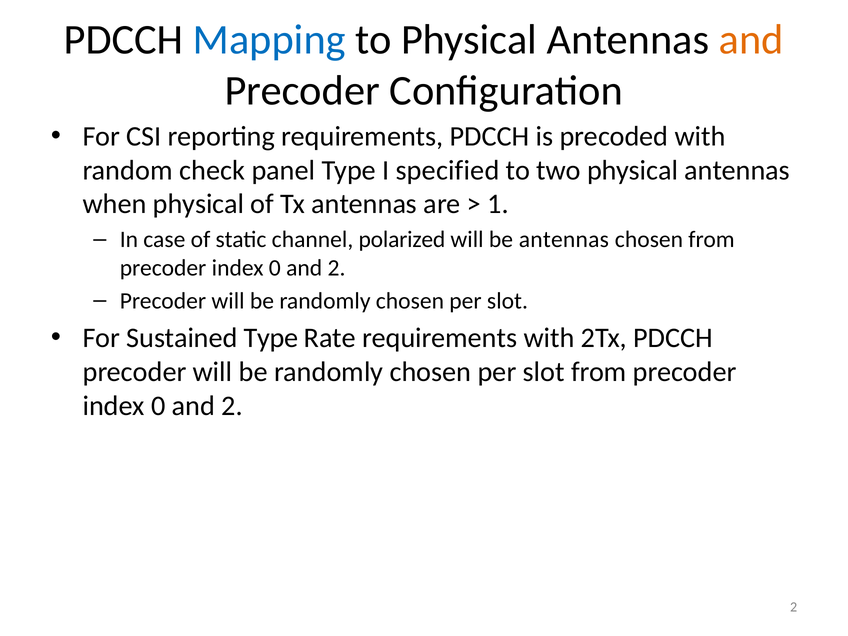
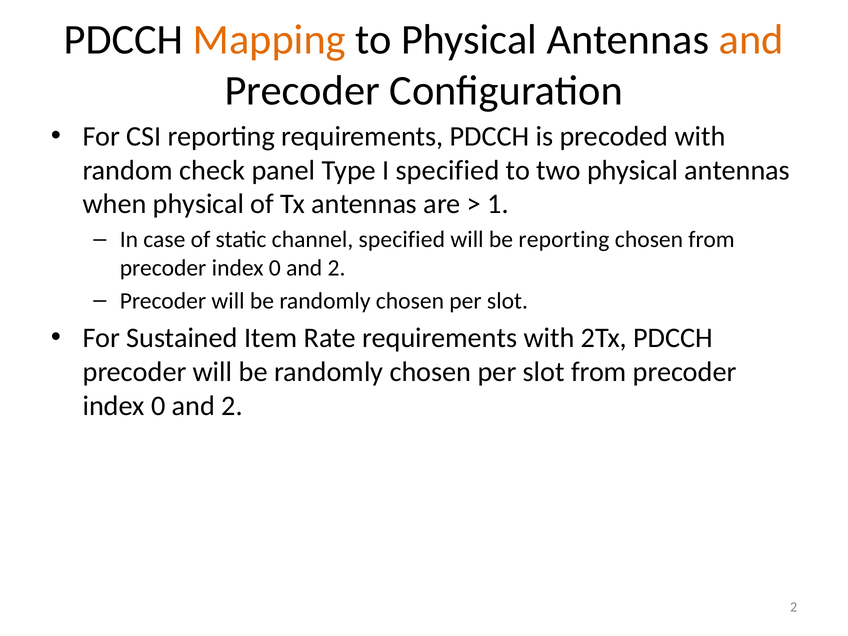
Mapping colour: blue -> orange
channel polarized: polarized -> specified
be antennas: antennas -> reporting
Sustained Type: Type -> Item
